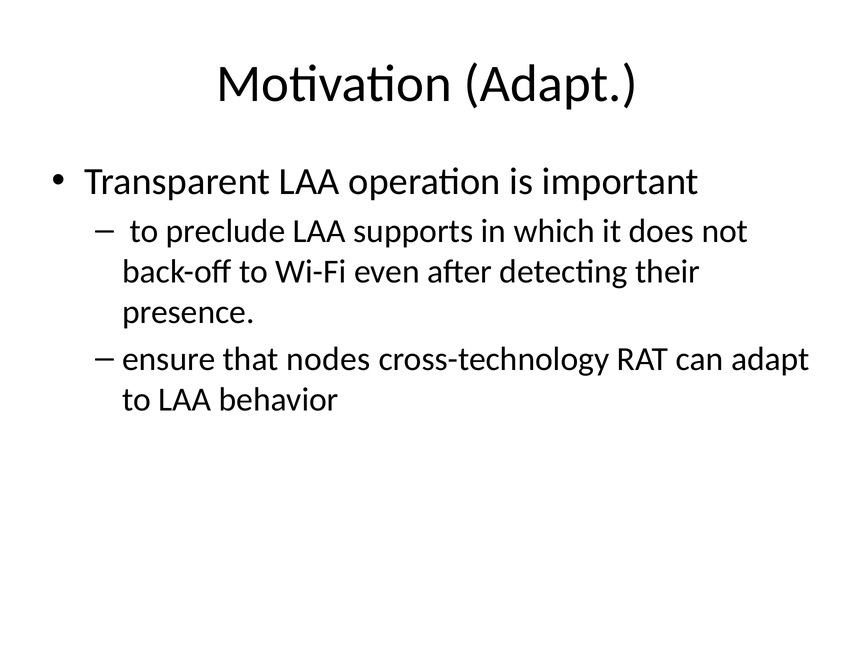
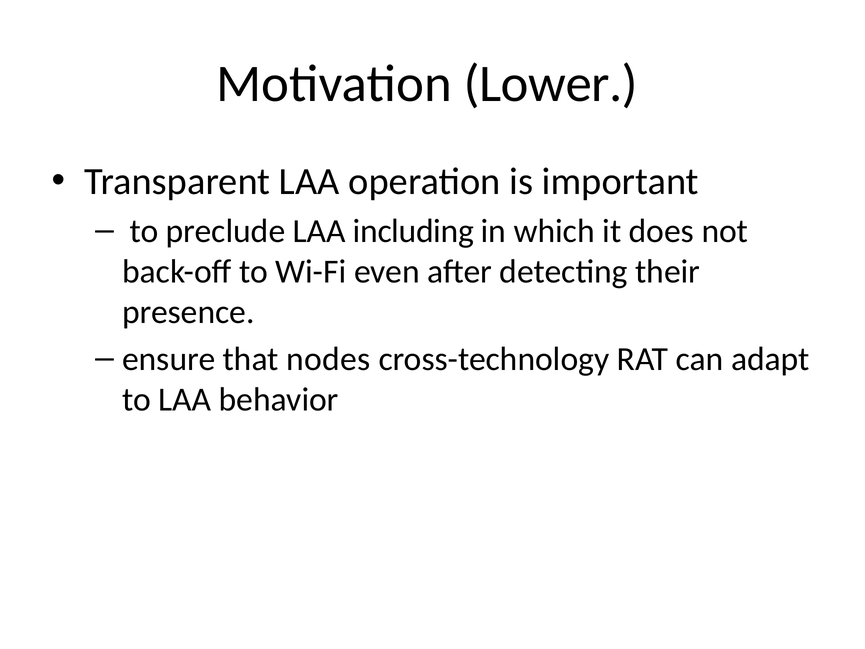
Motivation Adapt: Adapt -> Lower
supports: supports -> including
